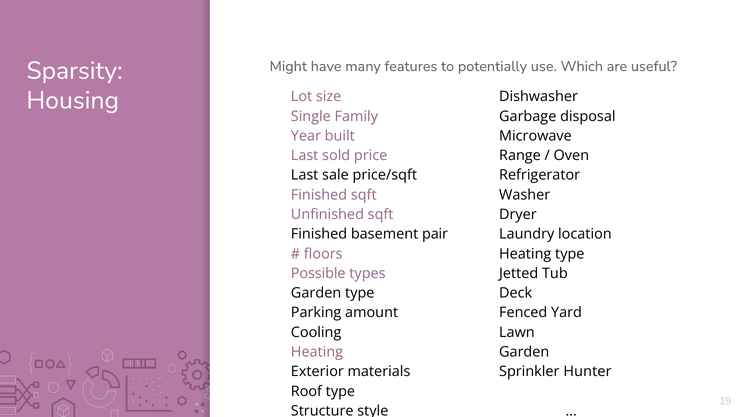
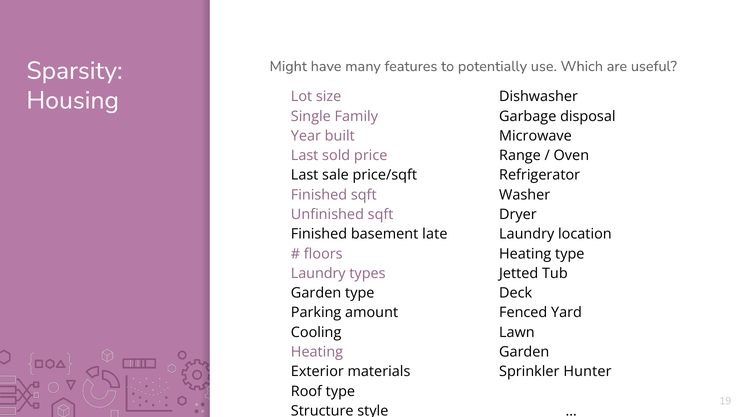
pair: pair -> late
Possible at (318, 274): Possible -> Laundry
